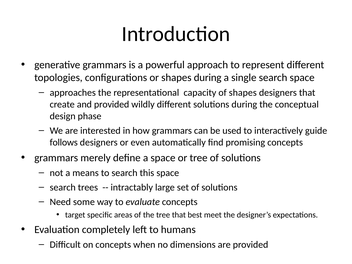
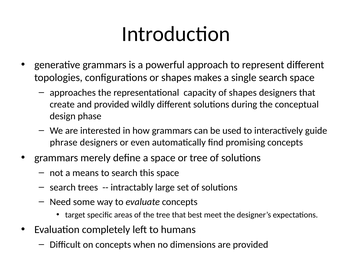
shapes during: during -> makes
follows: follows -> phrase
